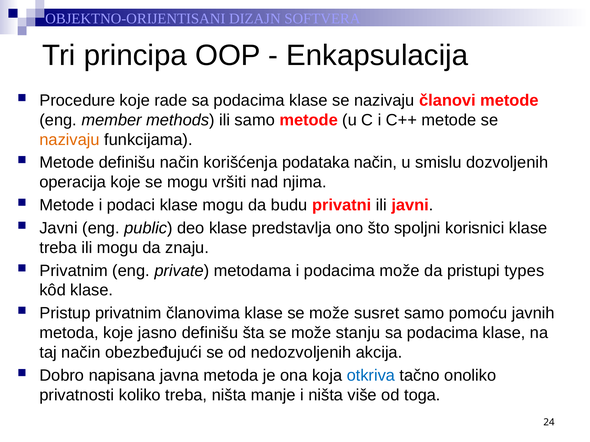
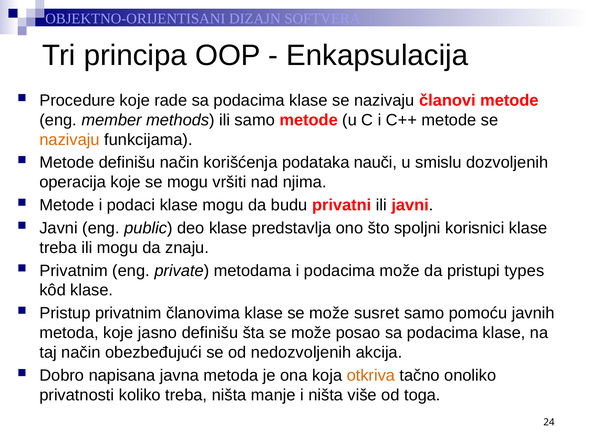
podataka način: način -> nauči
stanju: stanju -> posao
otkriva colour: blue -> orange
